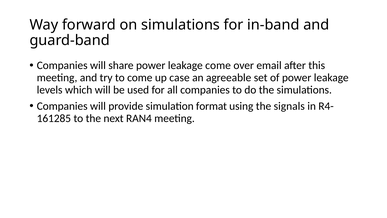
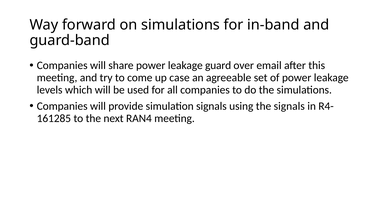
leakage come: come -> guard
simulation format: format -> signals
